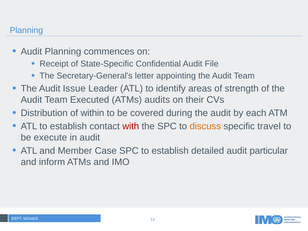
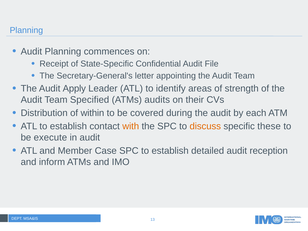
Issue: Issue -> Apply
Executed: Executed -> Specified
with colour: red -> orange
travel: travel -> these
particular: particular -> reception
